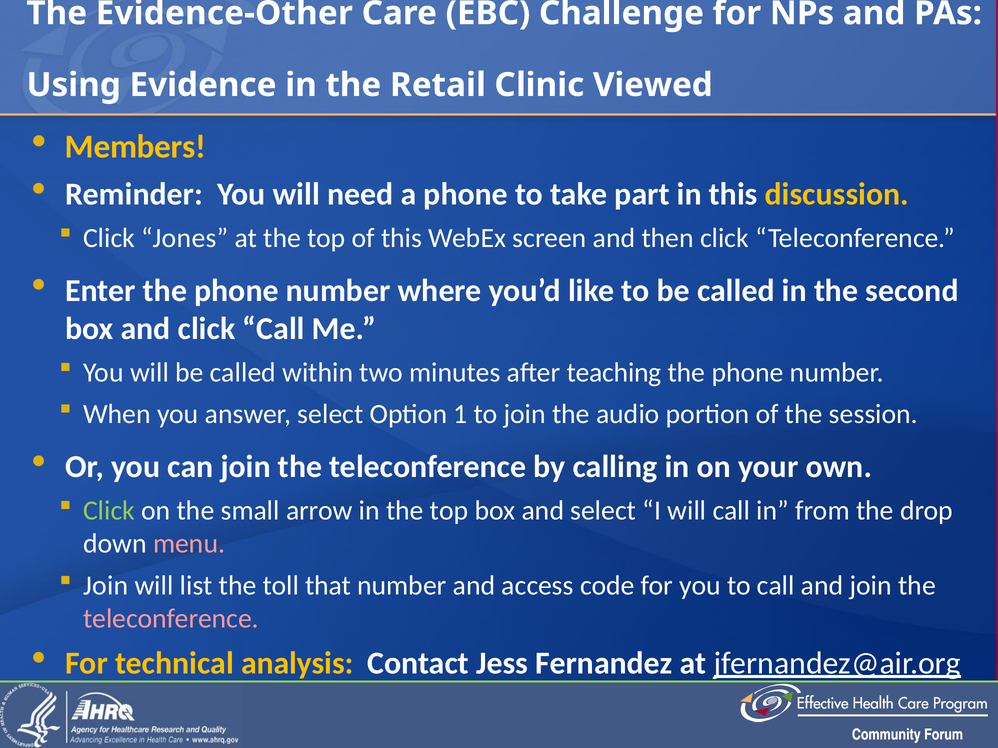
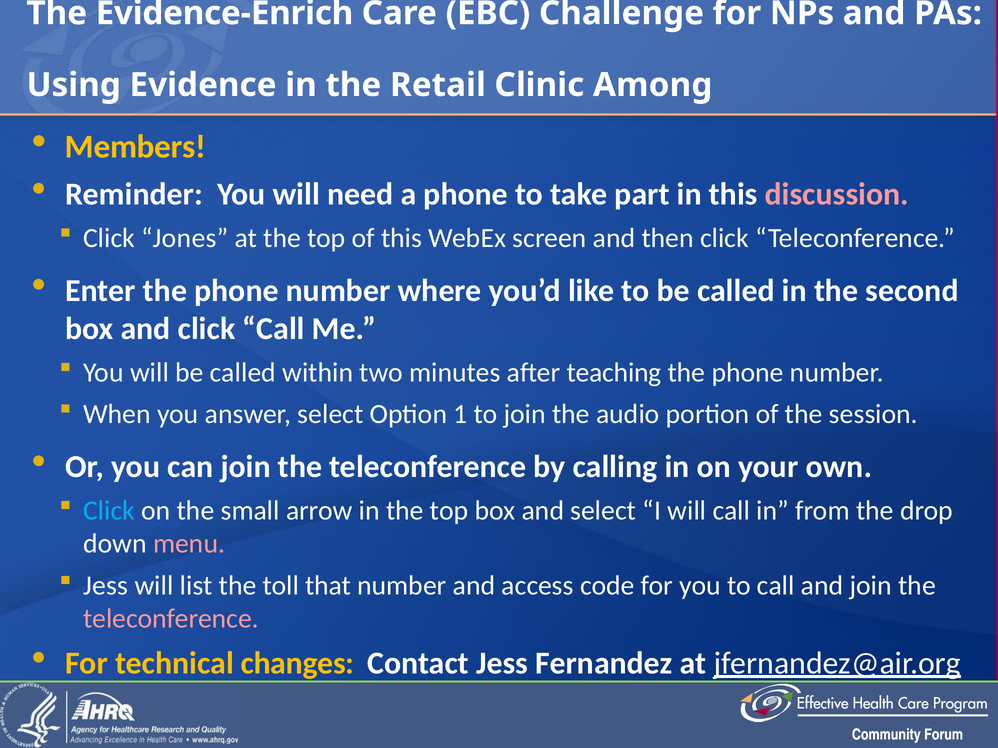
Evidence-Other: Evidence-Other -> Evidence-Enrich
Viewed: Viewed -> Among
discussion colour: yellow -> pink
Click at (109, 511) colour: light green -> light blue
Join at (106, 586): Join -> Jess
analysis: analysis -> changes
